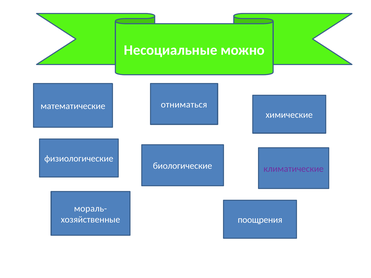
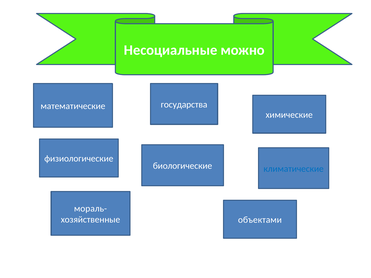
отниматься: отниматься -> государства
климатические colour: purple -> blue
поощрения: поощрения -> объектами
